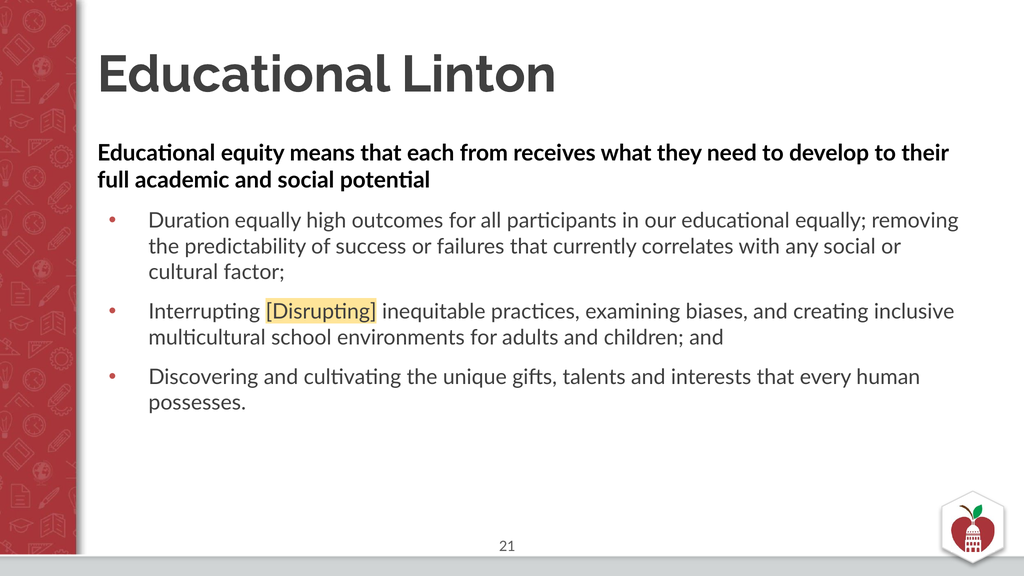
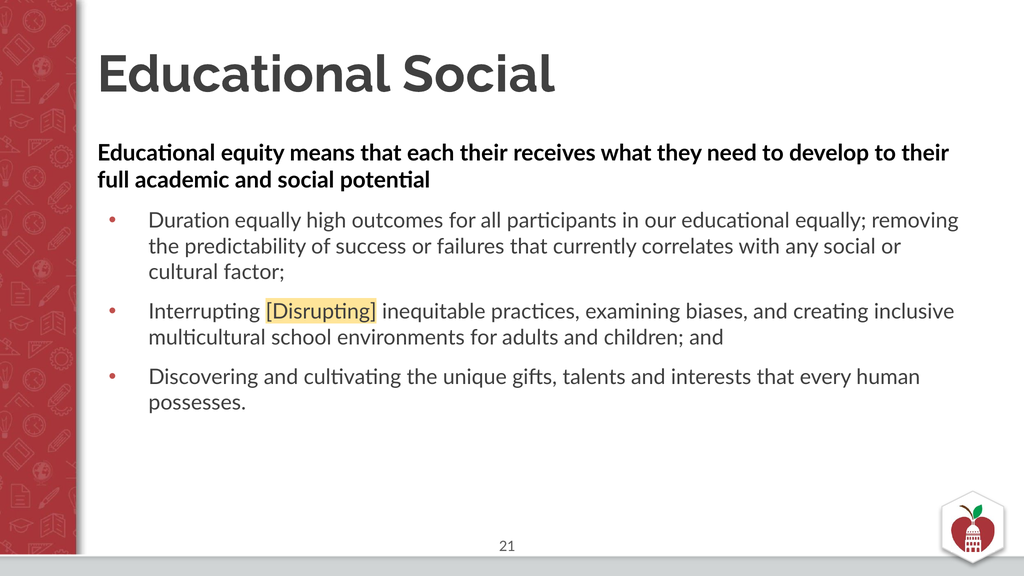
Educational Linton: Linton -> Social
each from: from -> their
